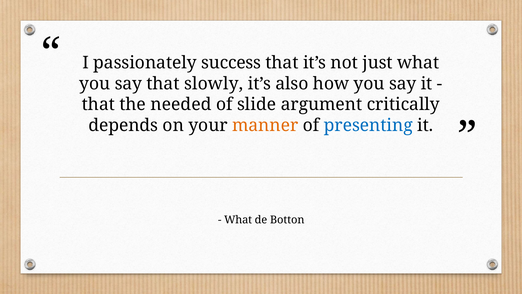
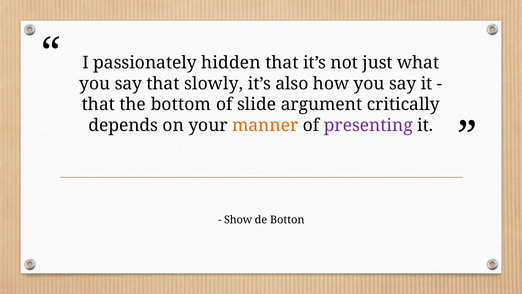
success: success -> hidden
needed: needed -> bottom
presenting colour: blue -> purple
What at (238, 220): What -> Show
